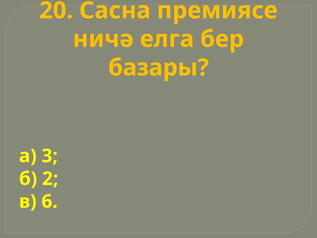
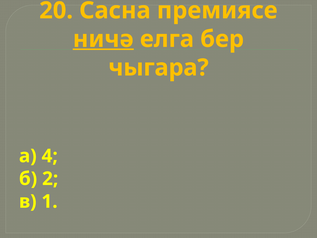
ничә underline: none -> present
базары: базары -> чыгара
3: 3 -> 4
6: 6 -> 1
